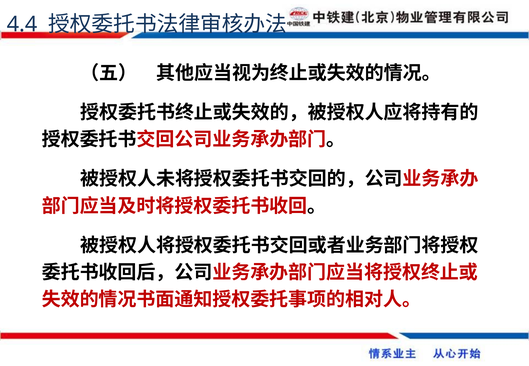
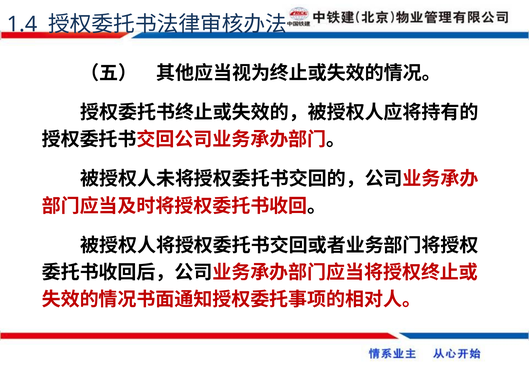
4.4: 4.4 -> 1.4
